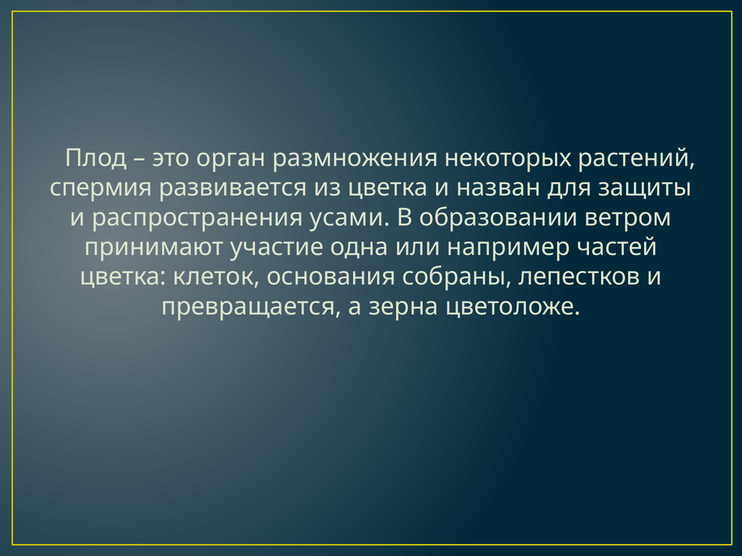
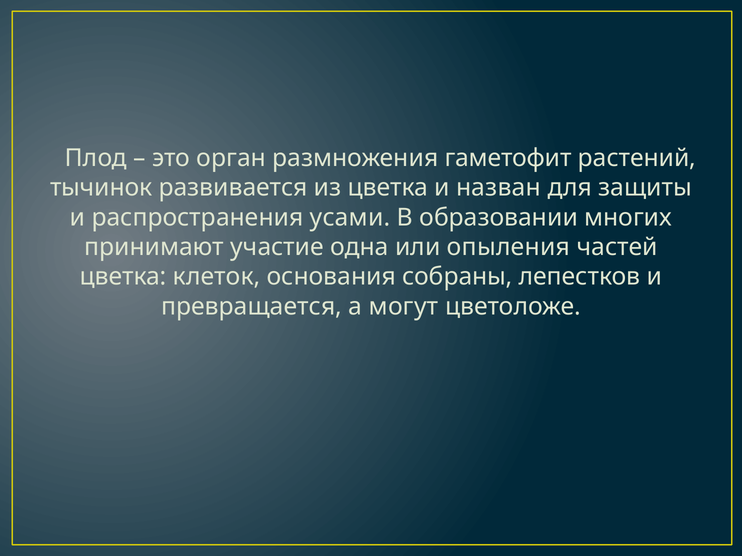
некоторых: некоторых -> гаметофит
спермия: спермия -> тычинок
ветром: ветром -> многих
например: например -> опыления
зерна: зерна -> могут
